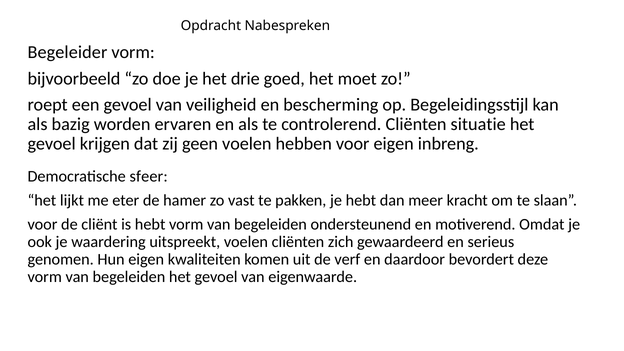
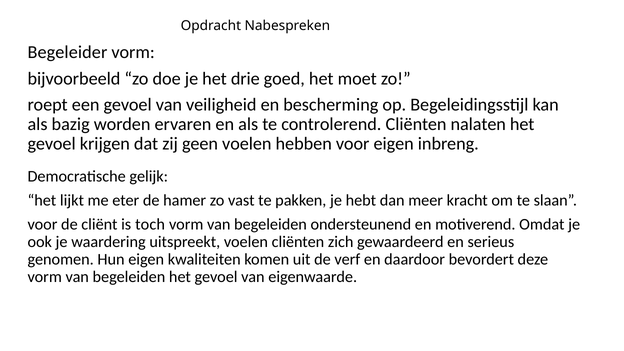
situatie: situatie -> nalaten
sfeer: sfeer -> gelijk
is hebt: hebt -> toch
